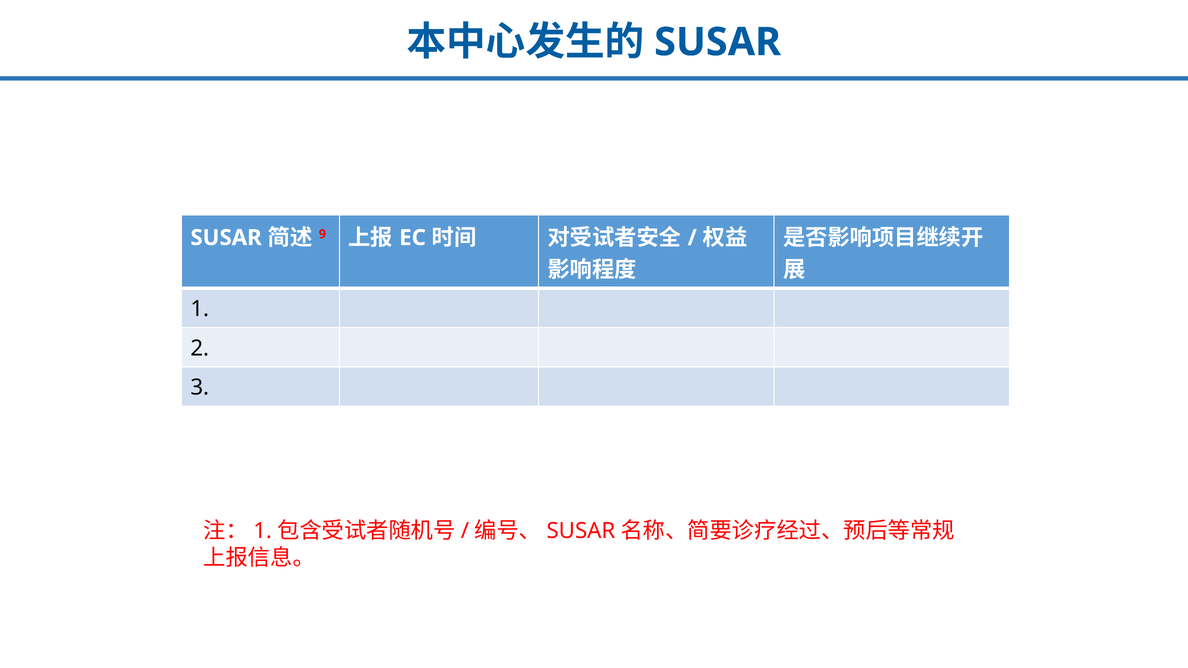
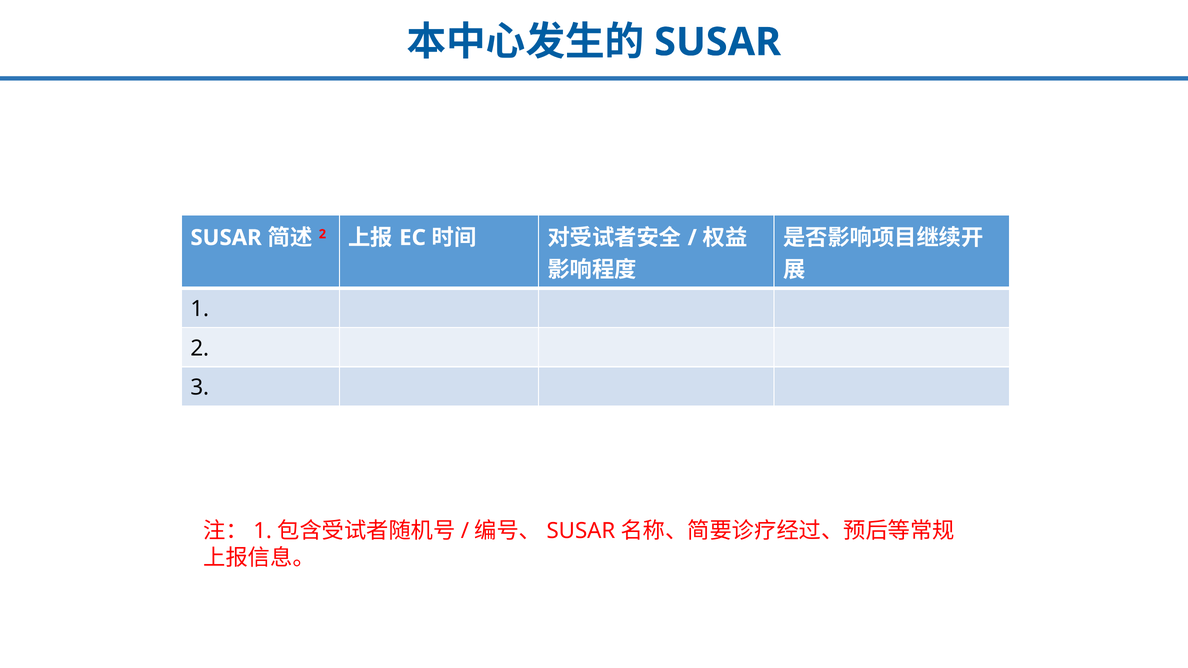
9 at (322, 234): 9 -> 2
